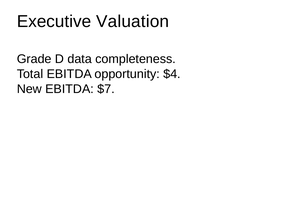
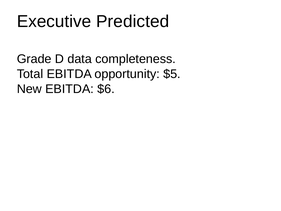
Valuation: Valuation -> Predicted
$4: $4 -> $5
$7: $7 -> $6
